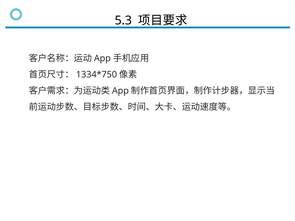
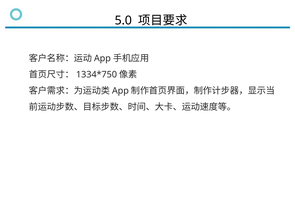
5.3: 5.3 -> 5.0
